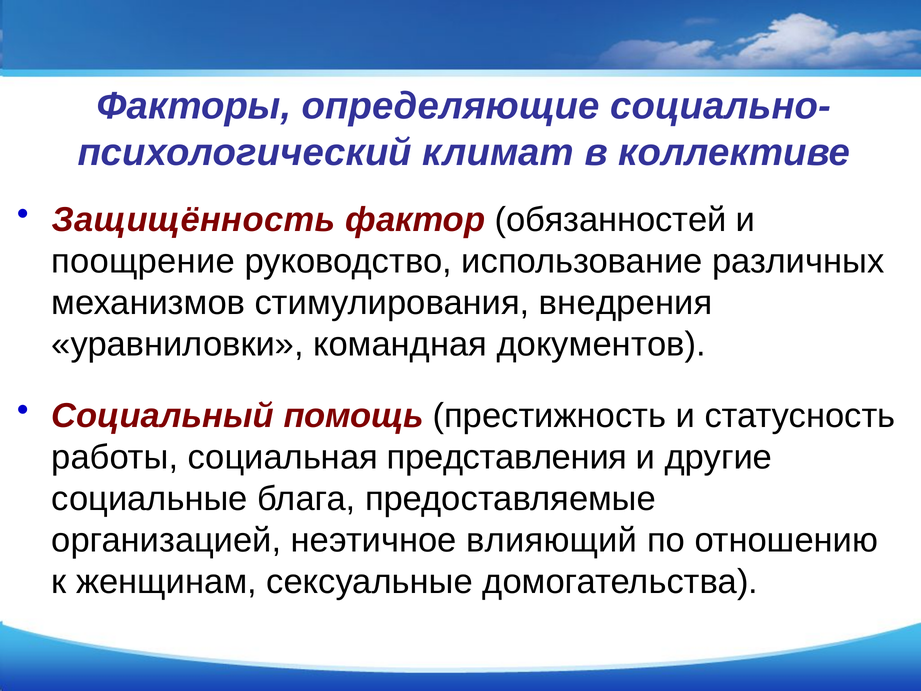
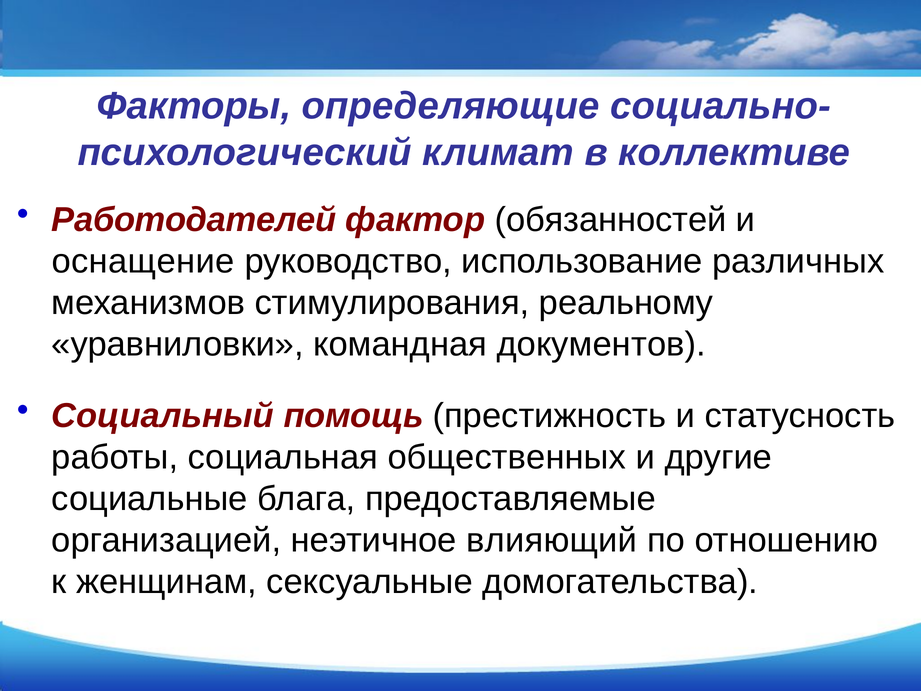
Защищённость: Защищённость -> Работодателей
поощрение: поощрение -> оснащение
внедрения: внедрения -> реальному
представления: представления -> общественных
